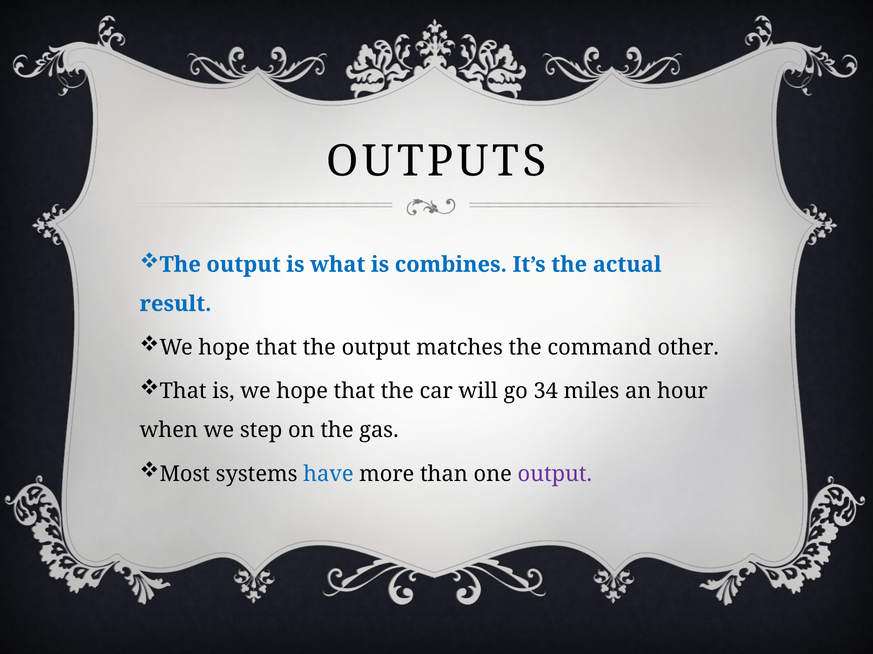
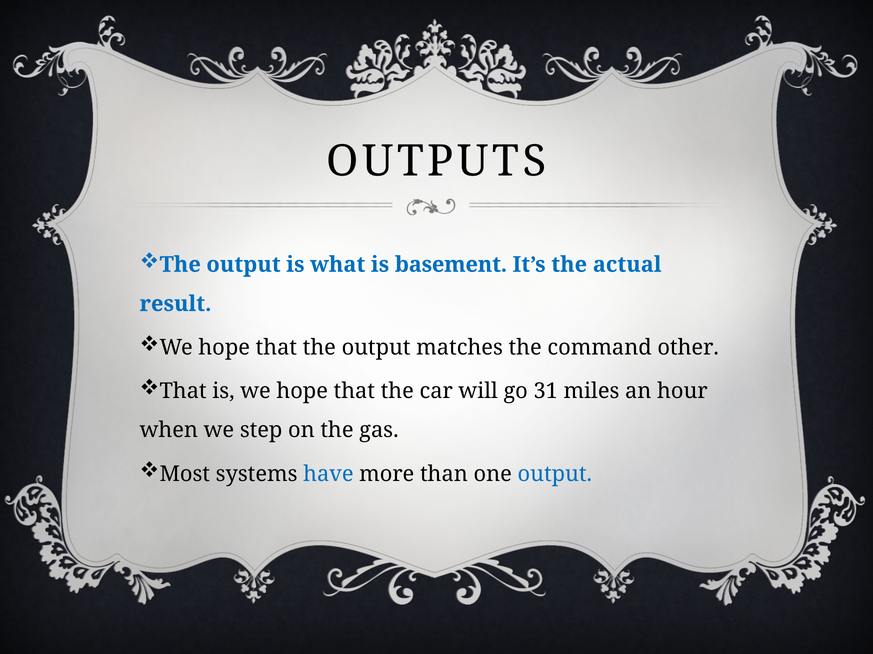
combines: combines -> basement
34: 34 -> 31
output at (555, 474) colour: purple -> blue
